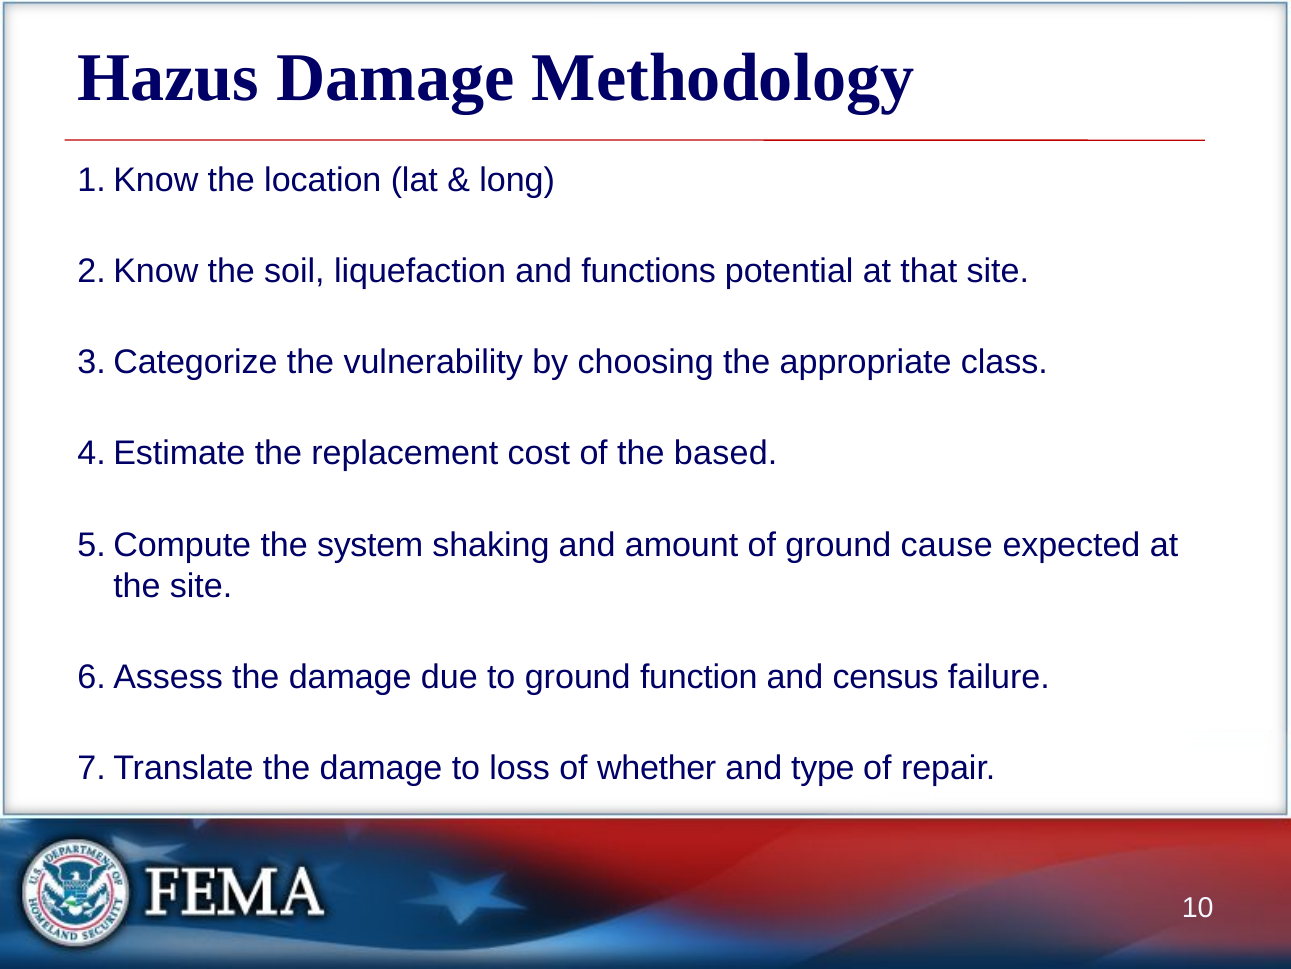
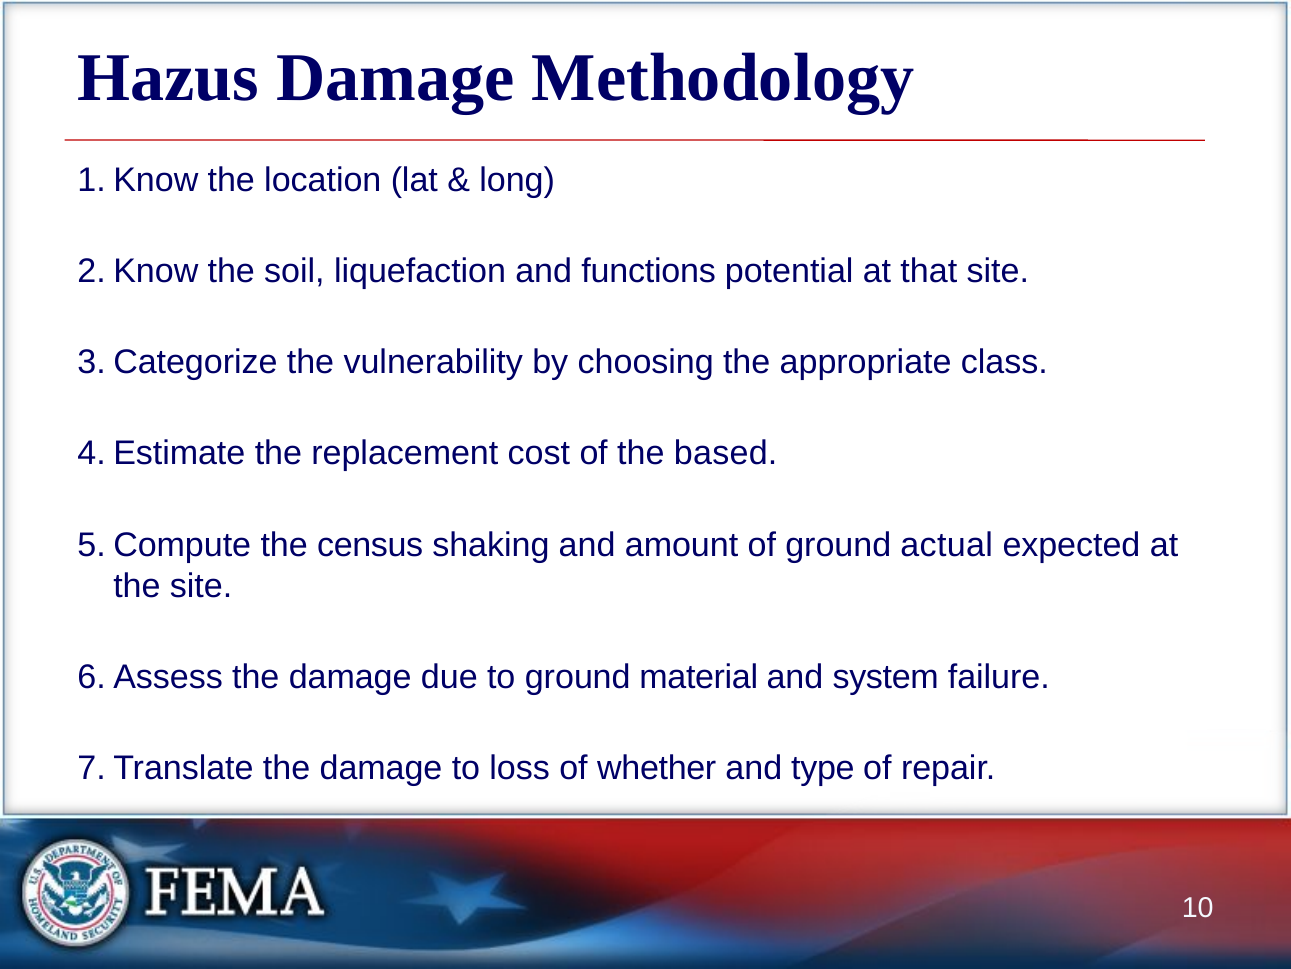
system: system -> census
cause: cause -> actual
function: function -> material
census: census -> system
